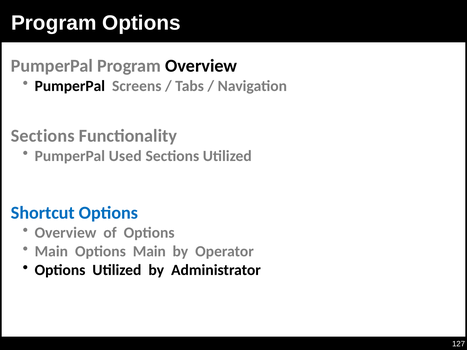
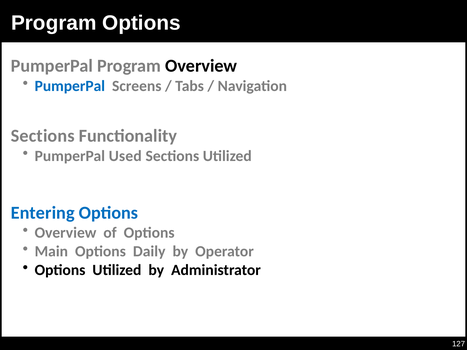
PumperPal at (70, 86) colour: black -> blue
Shortcut: Shortcut -> Entering
Options Main: Main -> Daily
